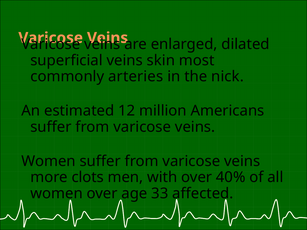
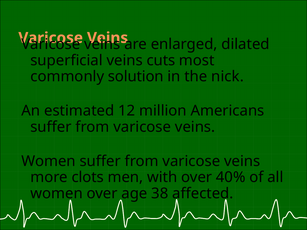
skin: skin -> cuts
arteries: arteries -> solution
33: 33 -> 38
